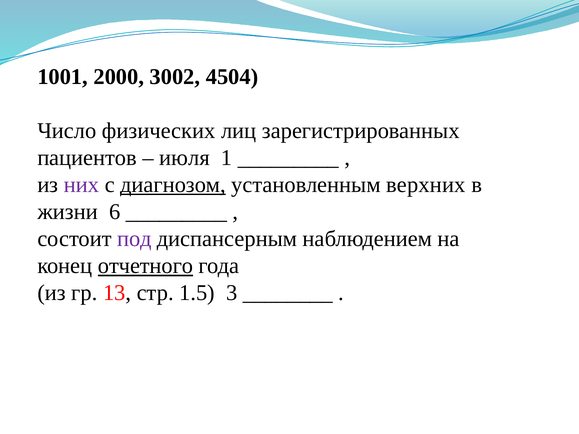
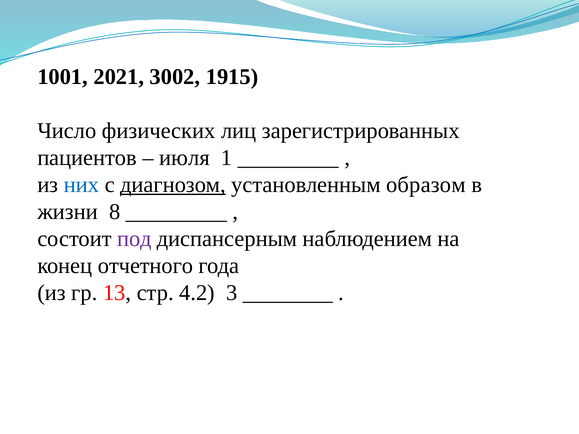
2000: 2000 -> 2021
4504: 4504 -> 1915
них colour: purple -> blue
верхних: верхних -> образом
6: 6 -> 8
отчетного underline: present -> none
1.5: 1.5 -> 4.2
